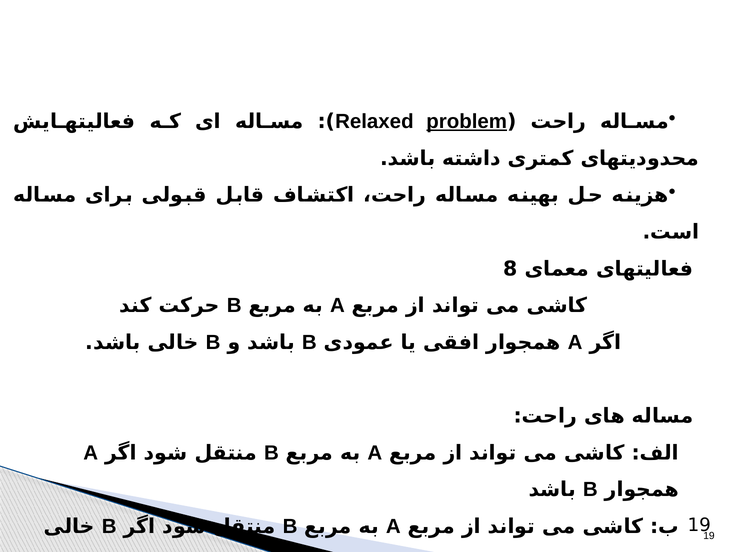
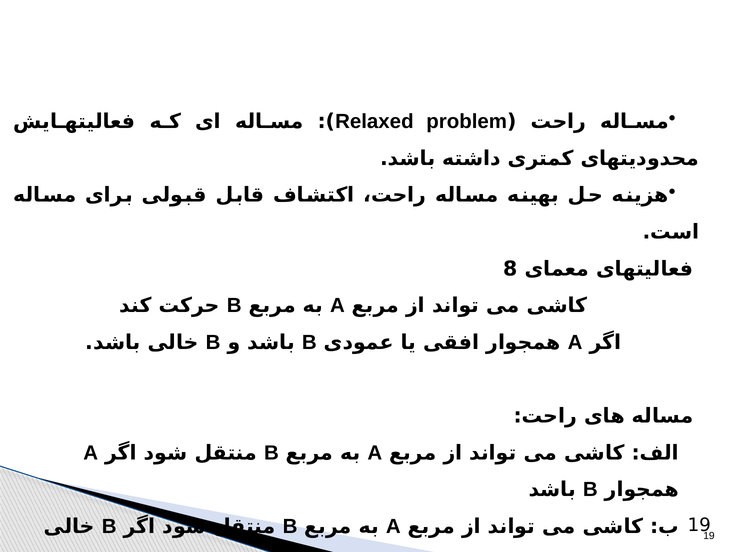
problem underline: present -> none
